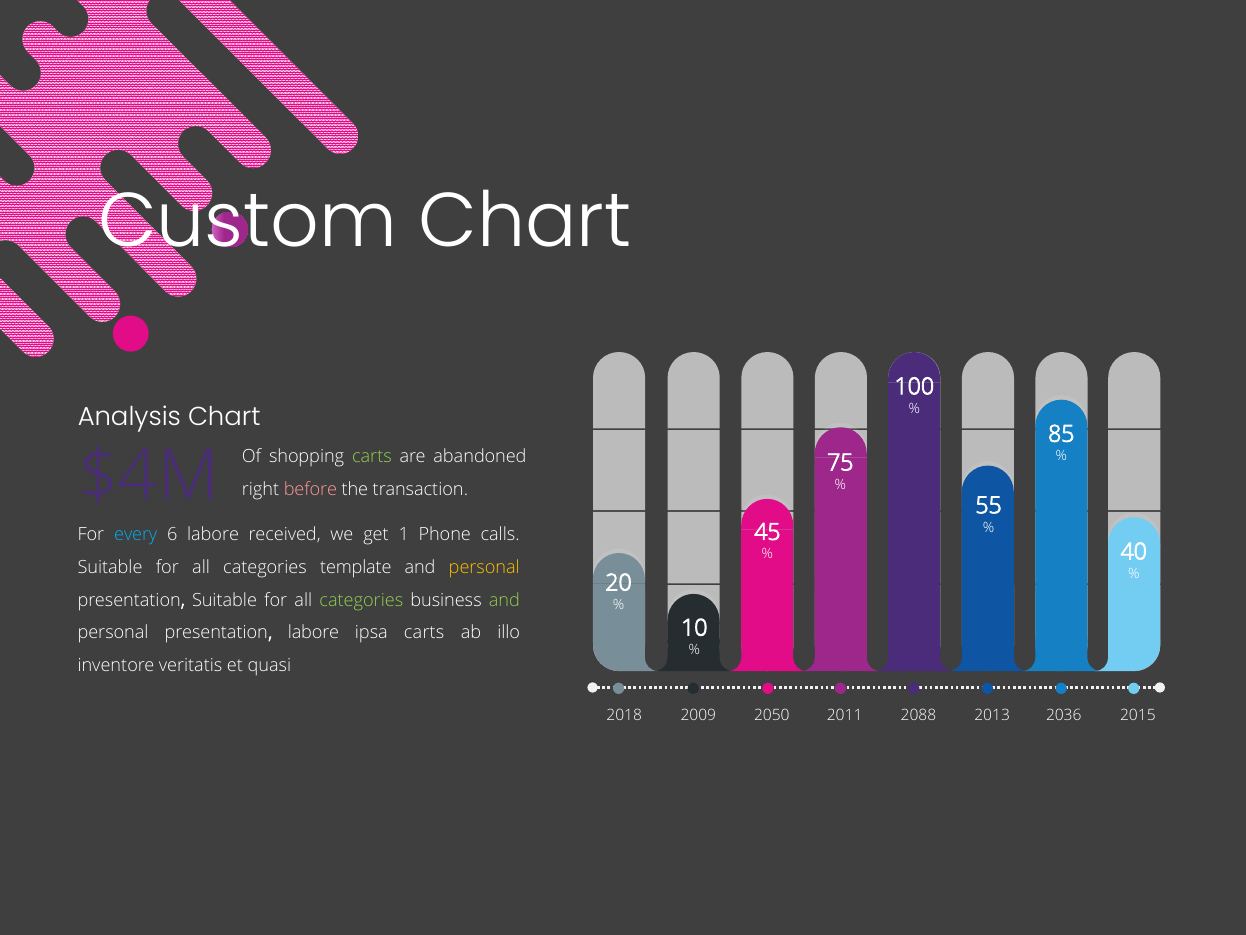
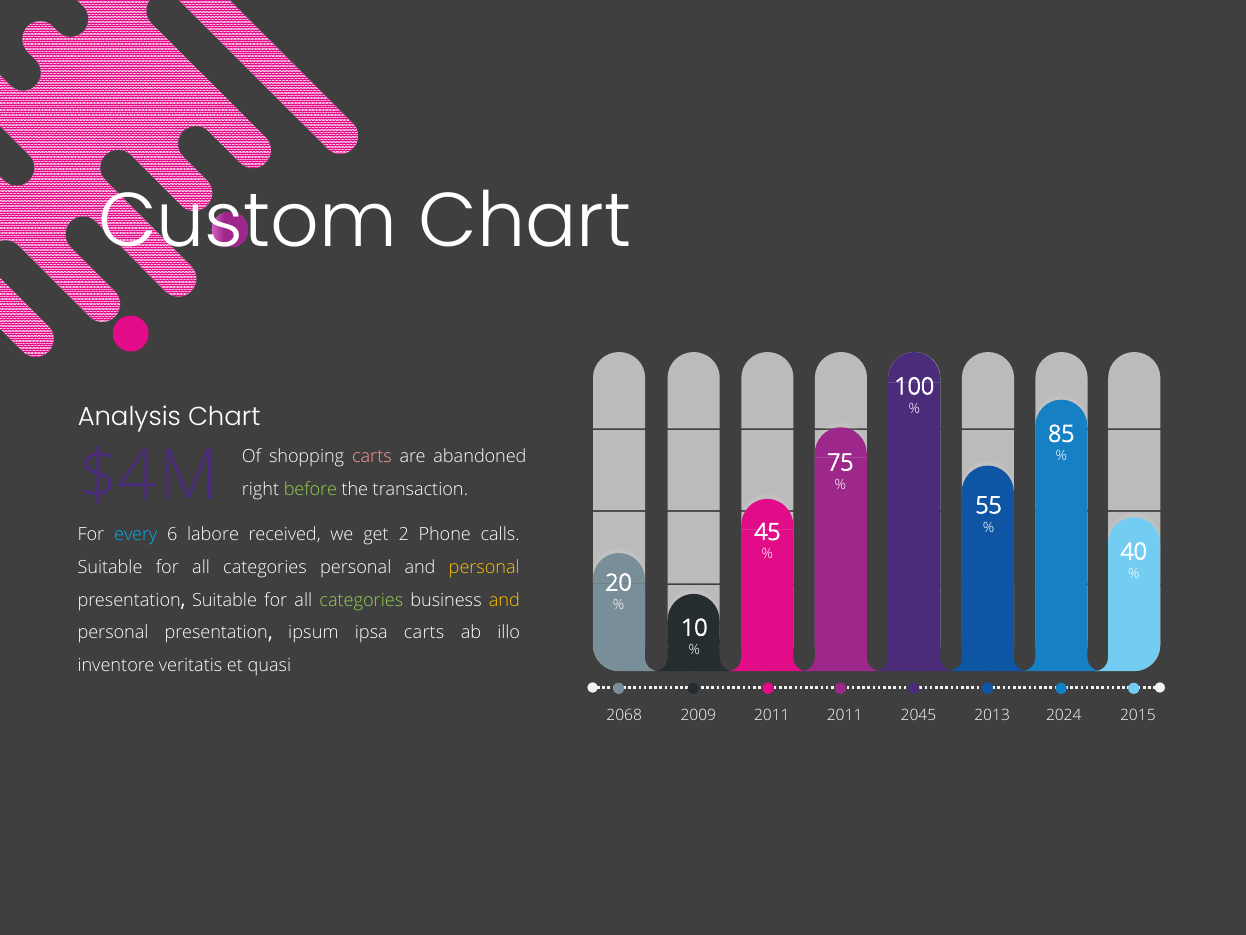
carts at (372, 457) colour: light green -> pink
before colour: pink -> light green
1: 1 -> 2
categories template: template -> personal
and at (504, 600) colour: light green -> yellow
presentation labore: labore -> ipsum
2018: 2018 -> 2068
2050 at (772, 715): 2050 -> 2011
2088: 2088 -> 2045
2036: 2036 -> 2024
